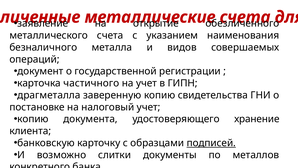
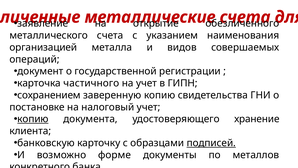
безналичного: безналичного -> организацией
драгметалла: драгметалла -> сохранением
копию at (33, 119) underline: none -> present
слитки: слитки -> форме
